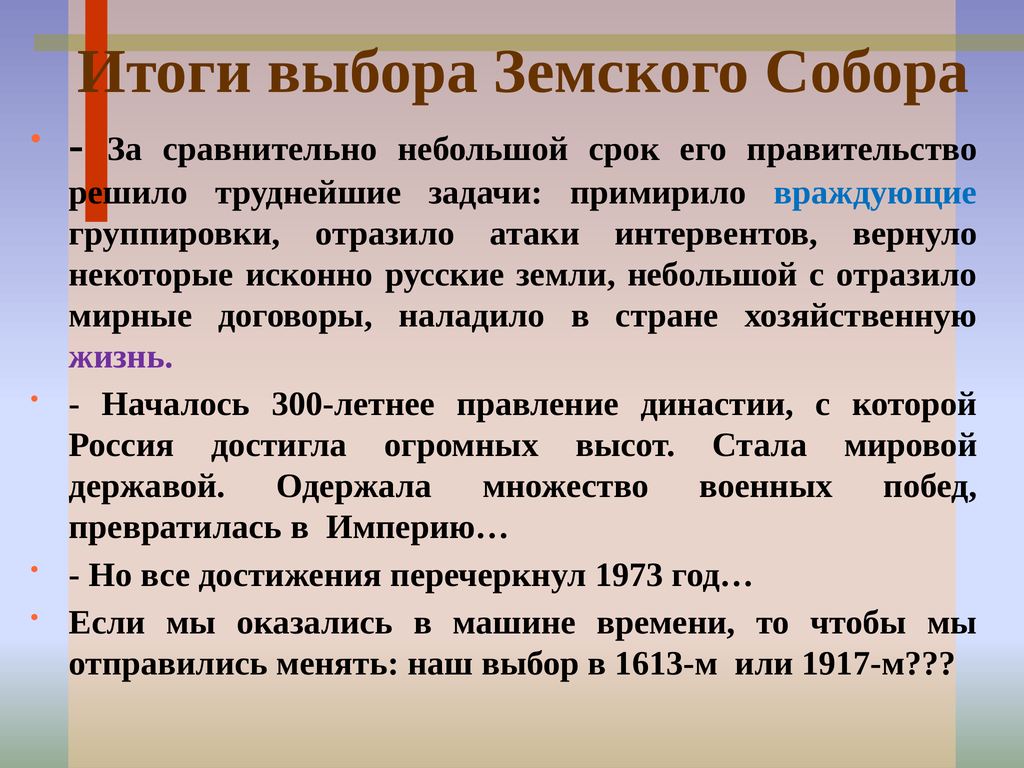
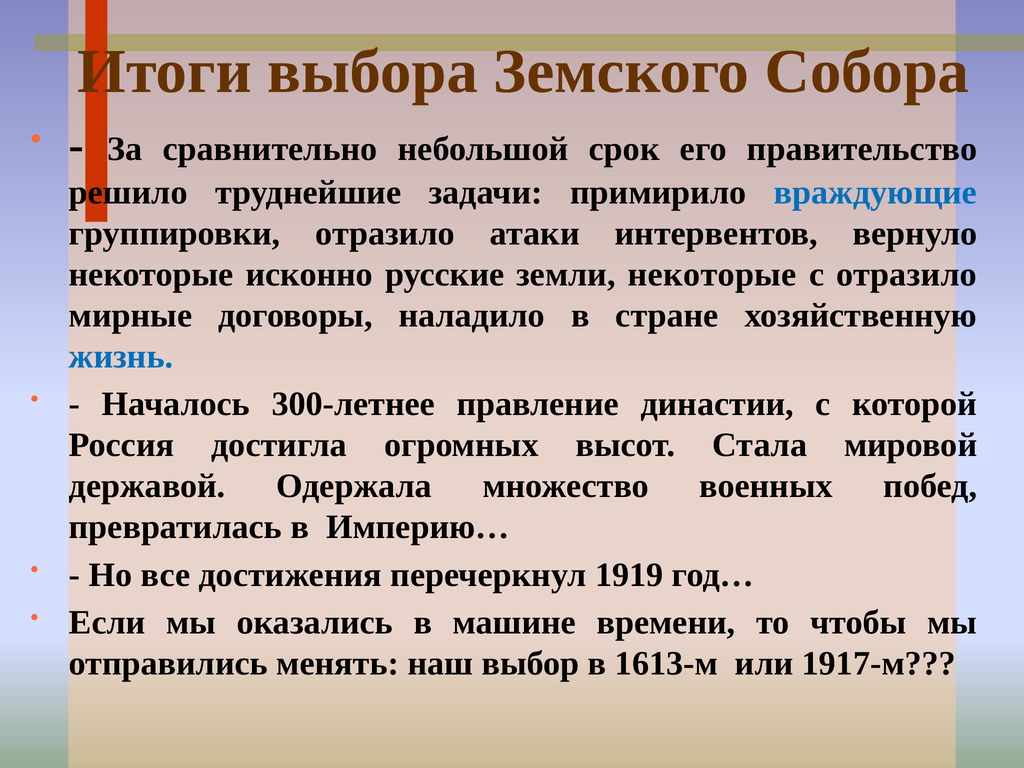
земли небольшой: небольшой -> некоторые
жизнь colour: purple -> blue
1973: 1973 -> 1919
